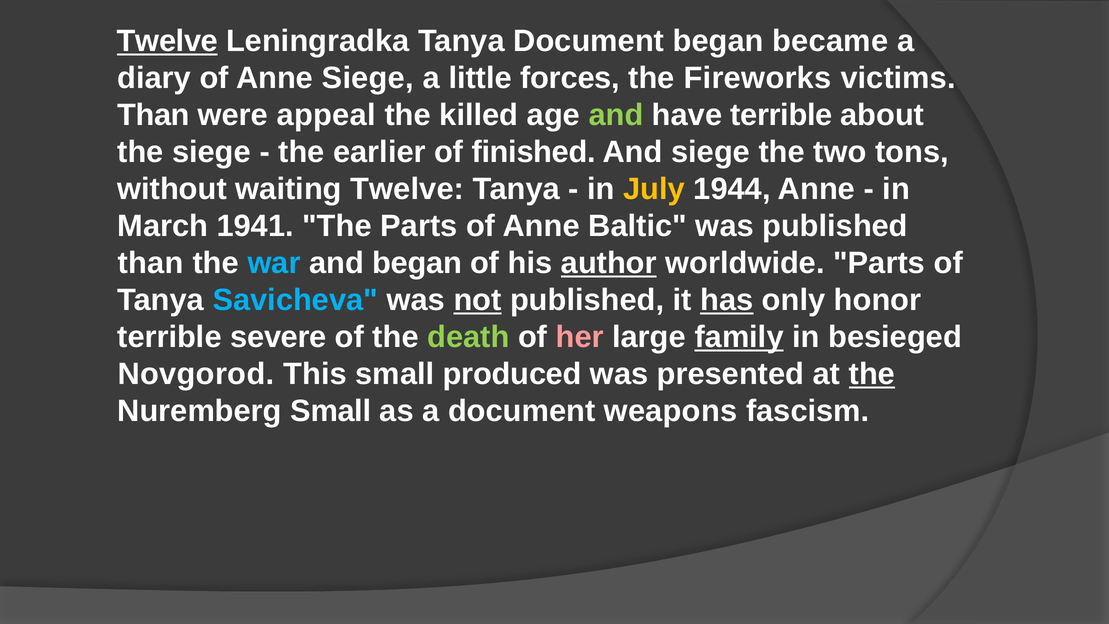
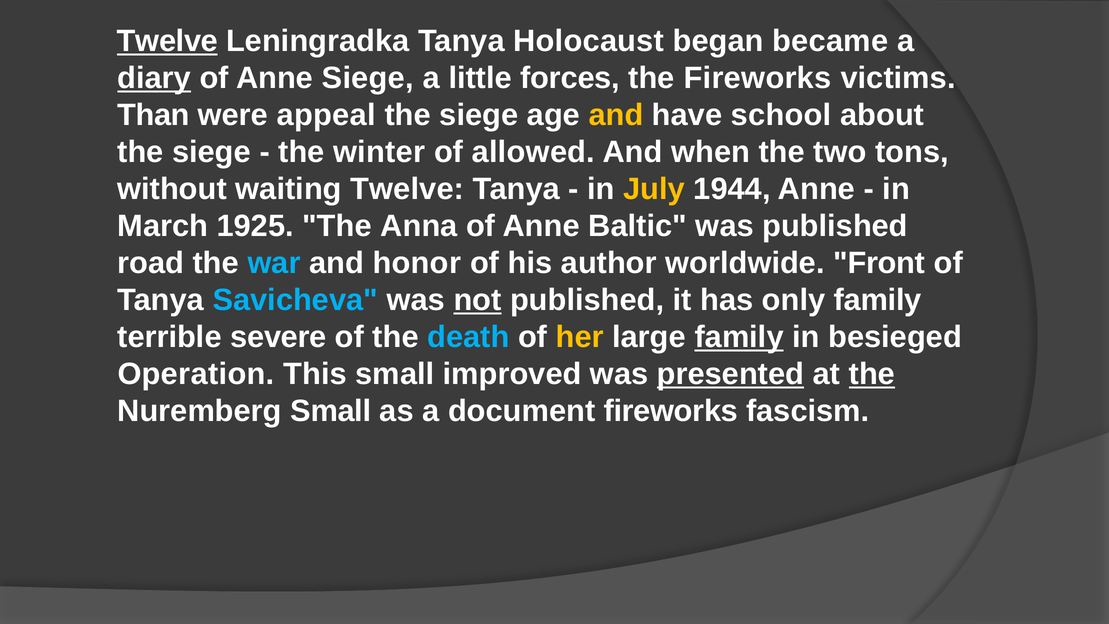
Tanya Document: Document -> Holocaust
diary underline: none -> present
killed at (479, 115): killed -> siege
and at (616, 115) colour: light green -> yellow
have terrible: terrible -> school
earlier: earlier -> winter
finished: finished -> allowed
And siege: siege -> when
1941: 1941 -> 1925
The Parts: Parts -> Anna
than at (151, 263): than -> road
and began: began -> honor
author underline: present -> none
worldwide Parts: Parts -> Front
has underline: present -> none
only honor: honor -> family
death colour: light green -> light blue
her colour: pink -> yellow
Novgorod: Novgorod -> Operation
produced: produced -> improved
presented underline: none -> present
document weapons: weapons -> fireworks
